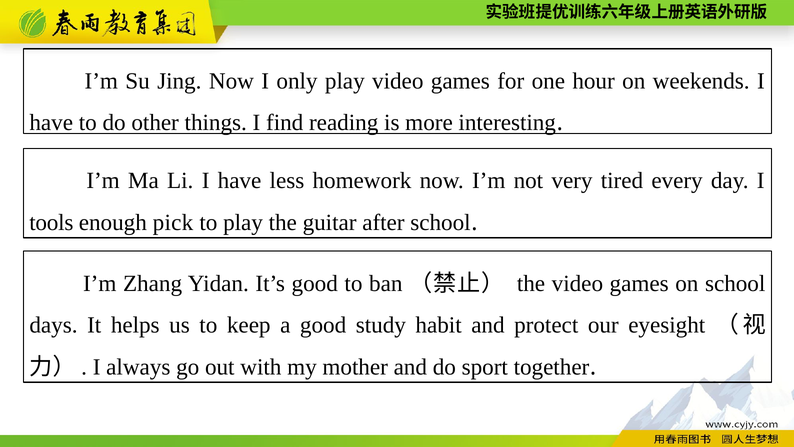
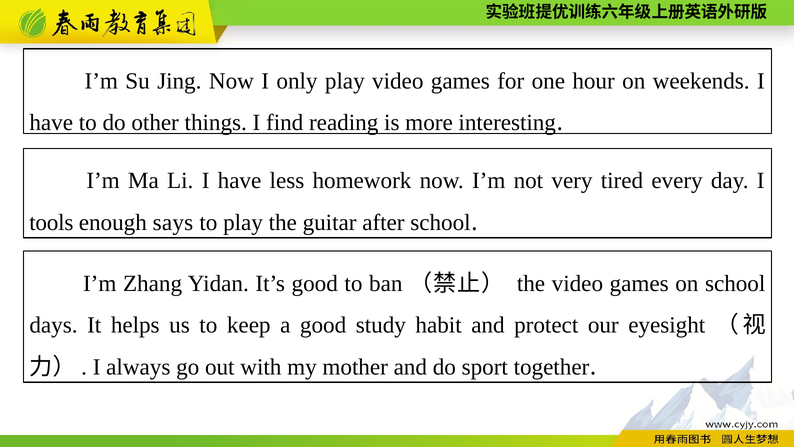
pick: pick -> says
